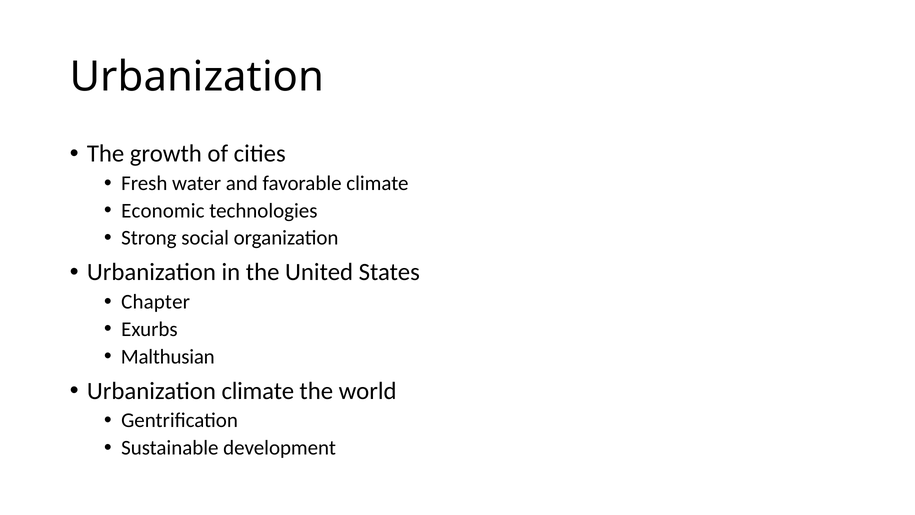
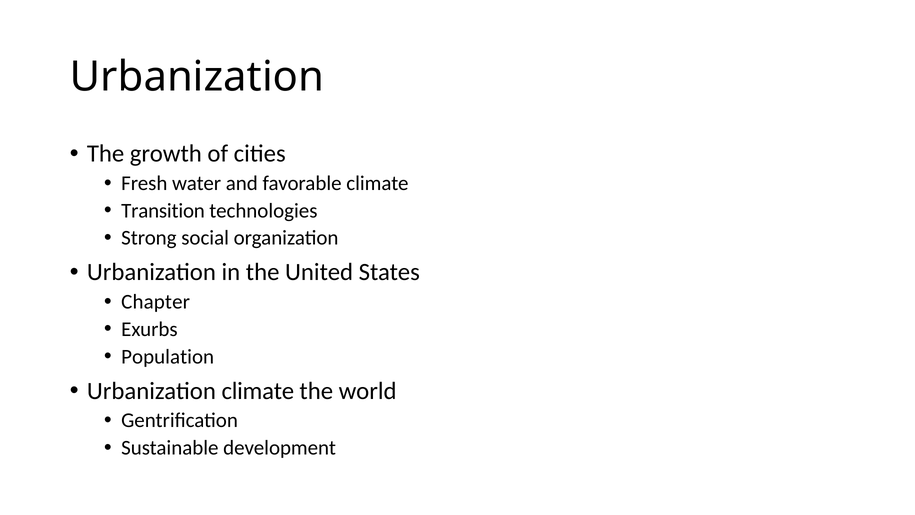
Economic: Economic -> Transition
Malthusian: Malthusian -> Population
